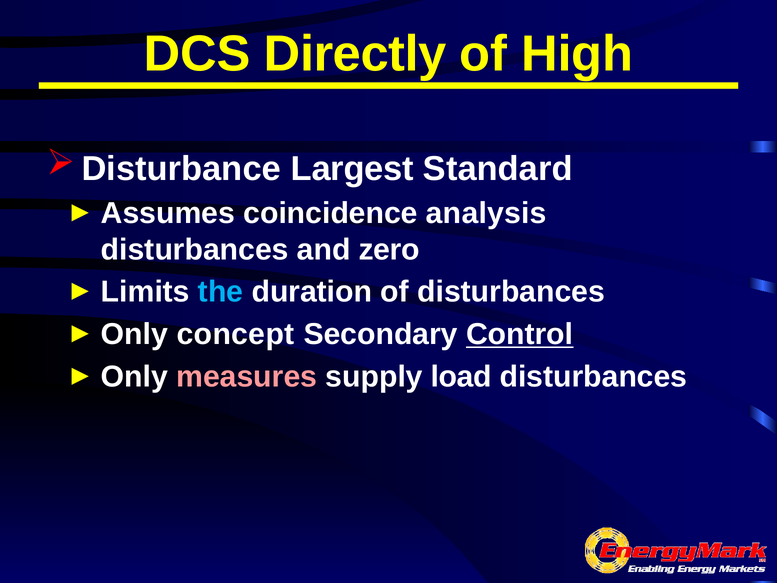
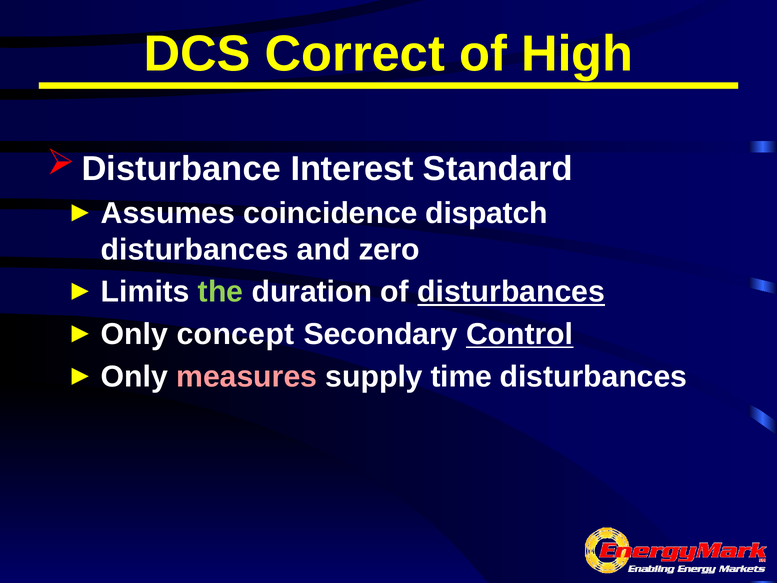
Directly: Directly -> Correct
Largest: Largest -> Interest
analysis: analysis -> dispatch
the colour: light blue -> light green
disturbances at (511, 292) underline: none -> present
load: load -> time
